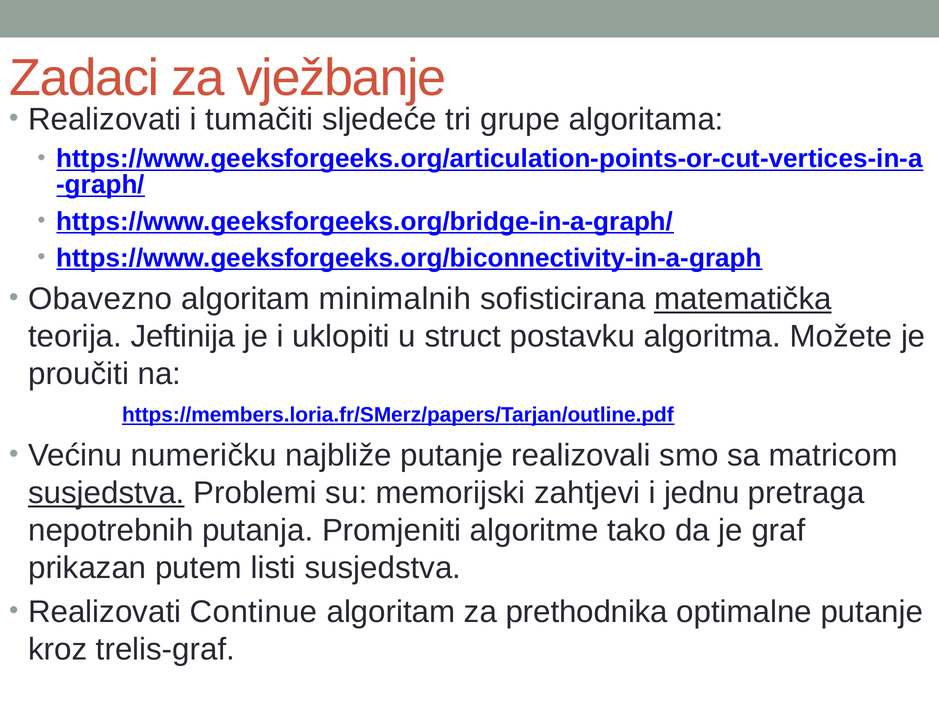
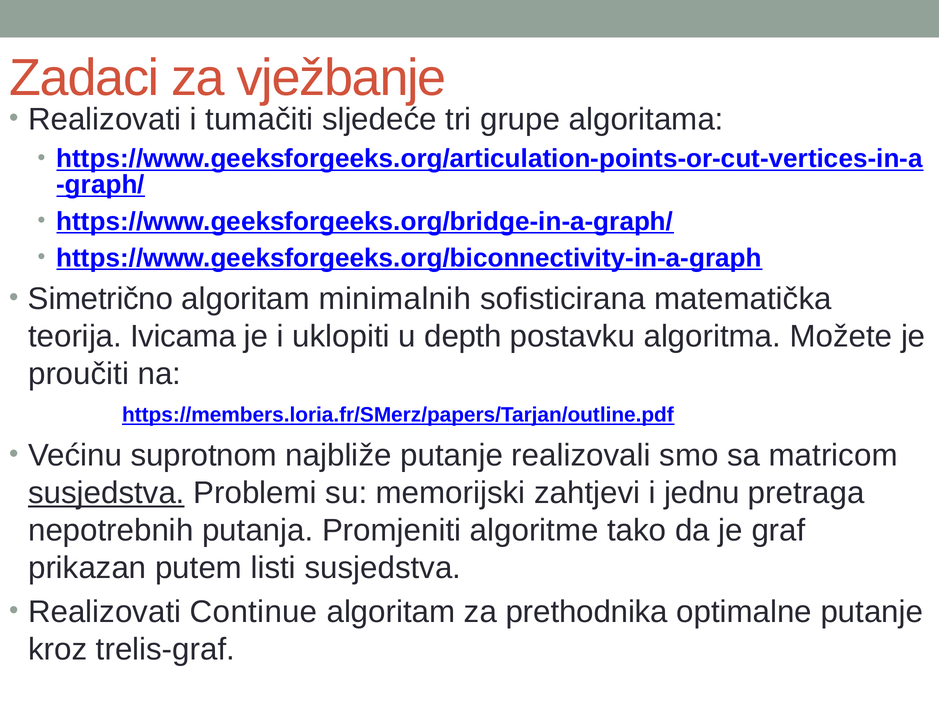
Obavezno: Obavezno -> Simetrično
matematička underline: present -> none
Jeftinija: Jeftinija -> Ivicama
struct: struct -> depth
numeričku: numeričku -> suprotnom
